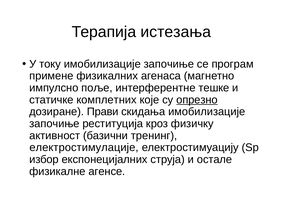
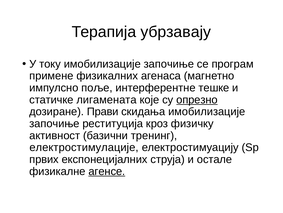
истезања: истезања -> убрзавају
комплетних: комплетних -> лигамената
избор: избор -> првих
агенсе underline: none -> present
